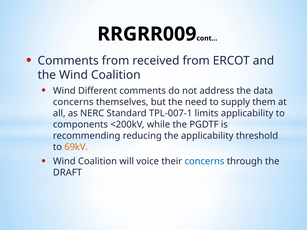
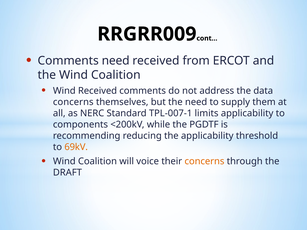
Comments from: from -> need
Wind Different: Different -> Received
concerns at (204, 161) colour: blue -> orange
